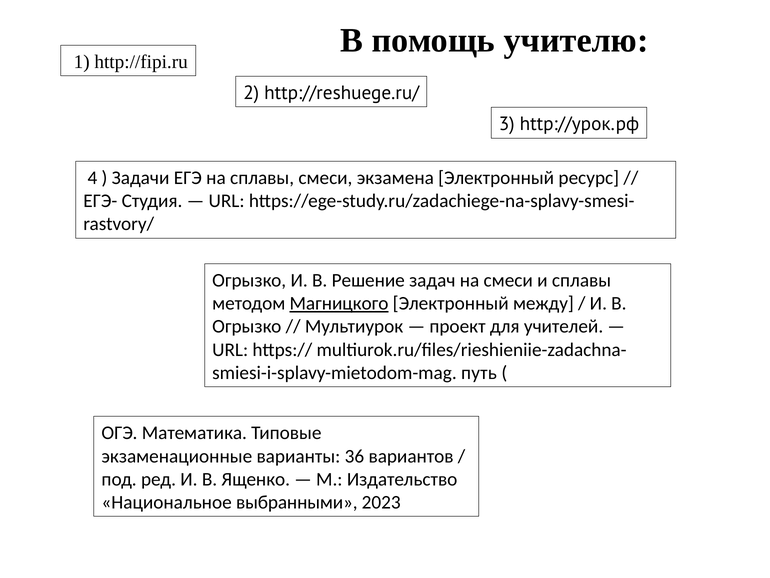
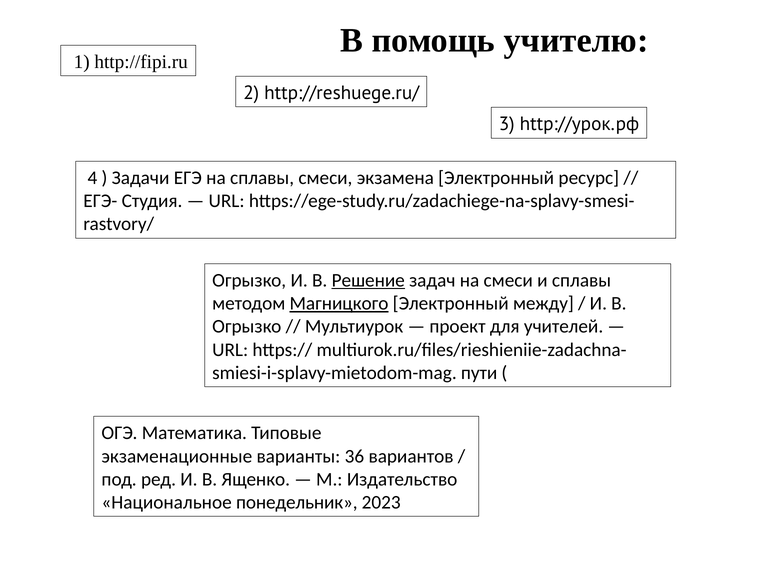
Решение underline: none -> present
путь: путь -> пути
выбранными: выбранными -> понедельник
